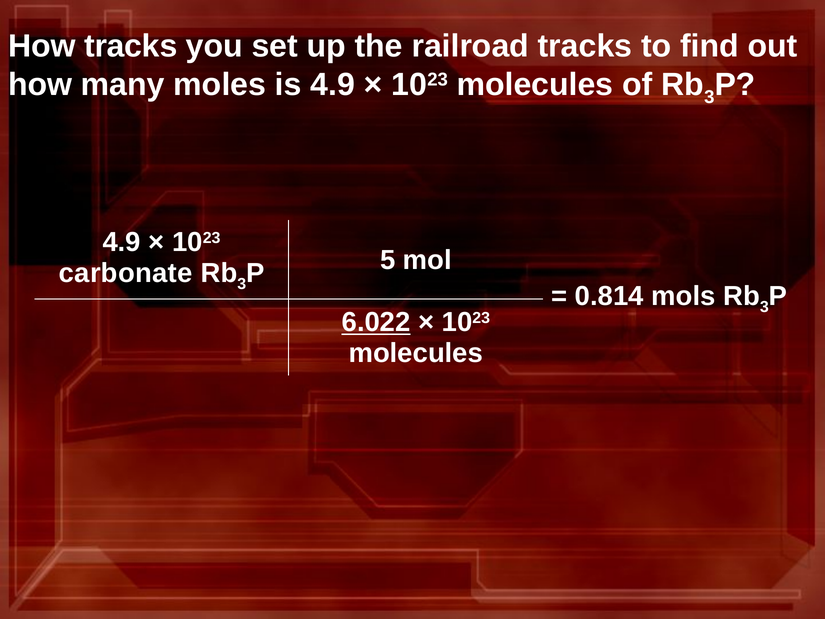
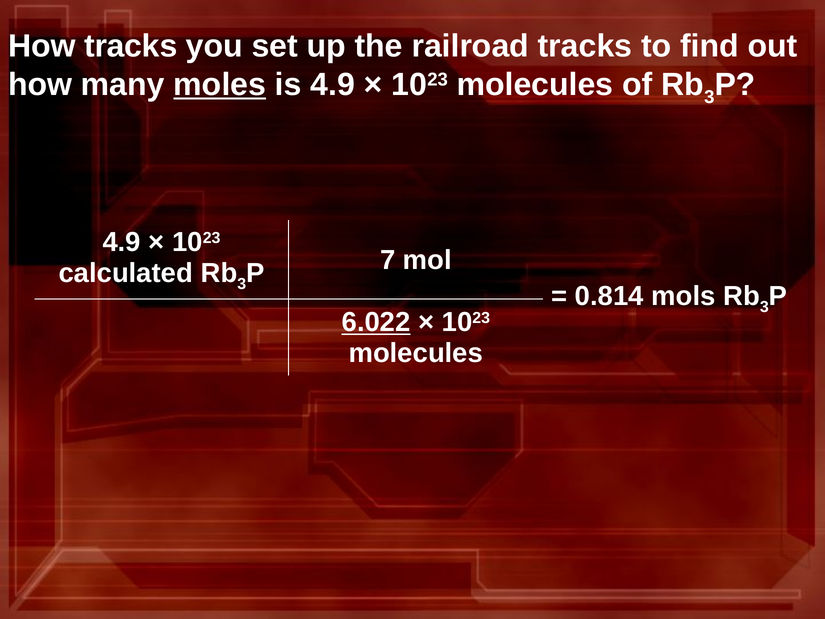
moles underline: none -> present
carbonate: carbonate -> calculated
5: 5 -> 7
